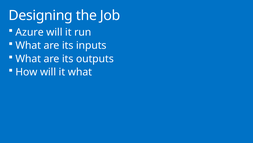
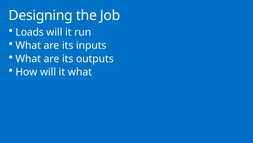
Azure: Azure -> Loads
